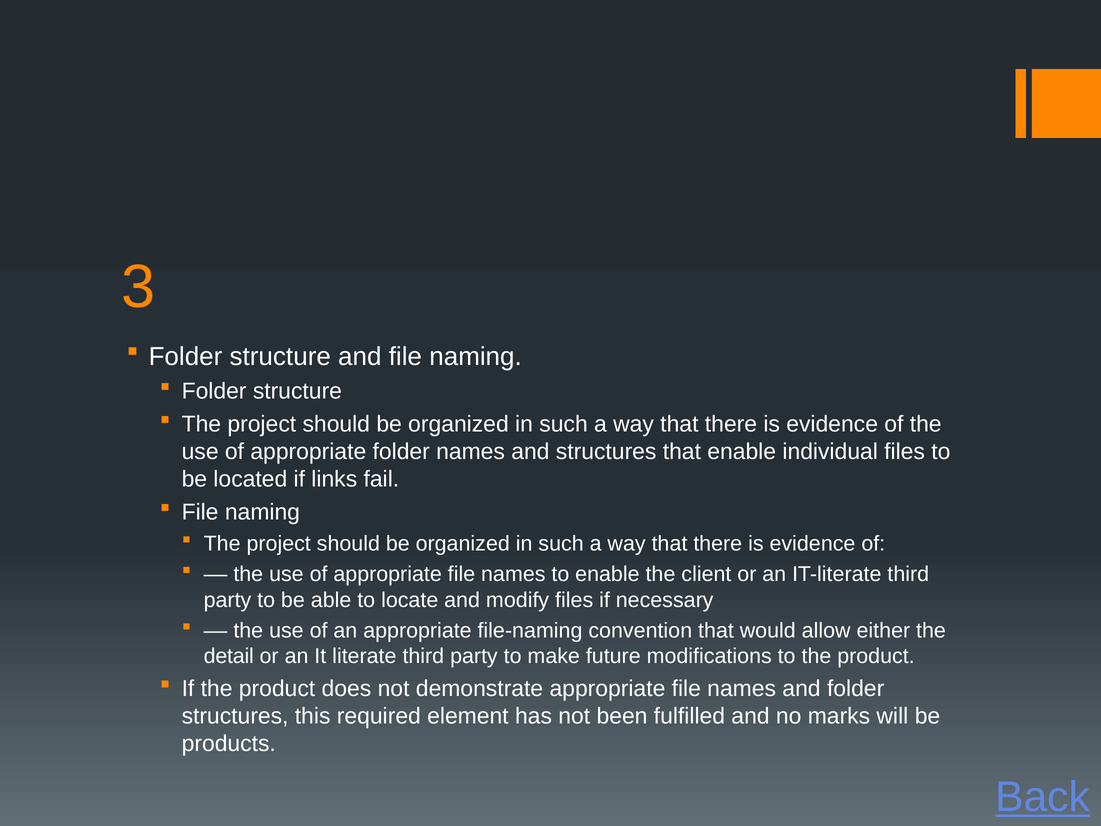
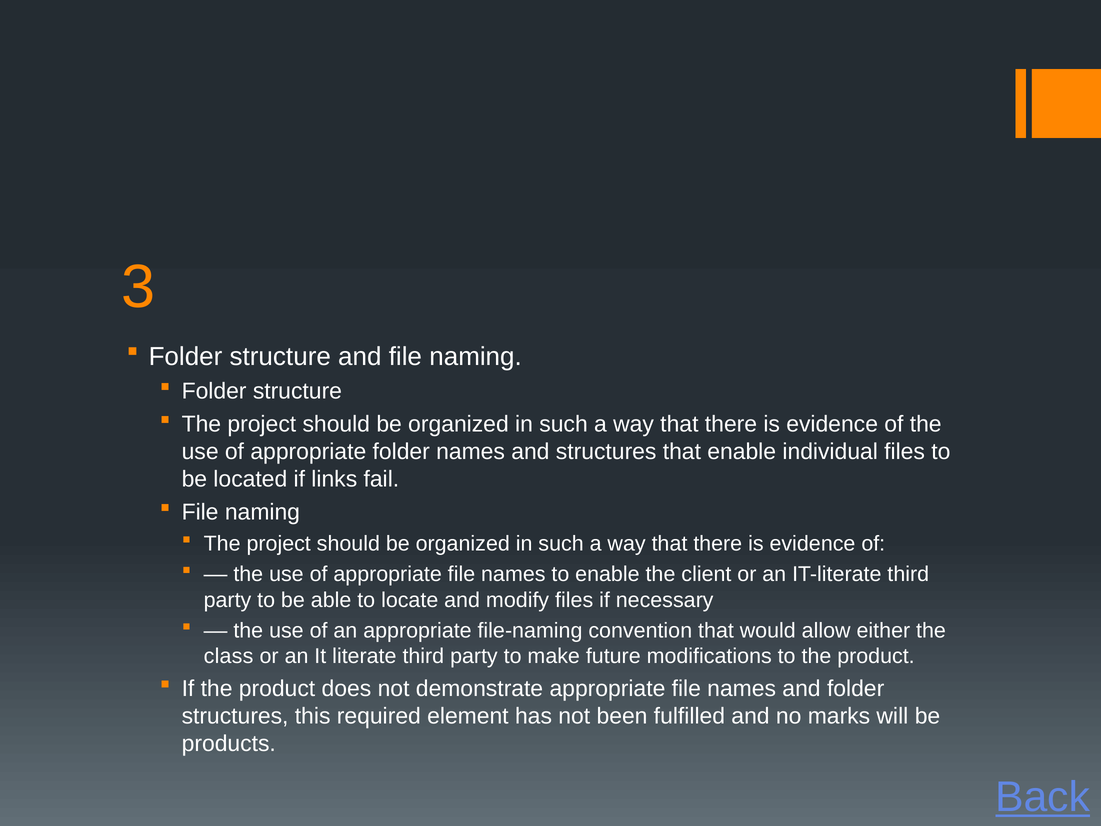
detail: detail -> class
